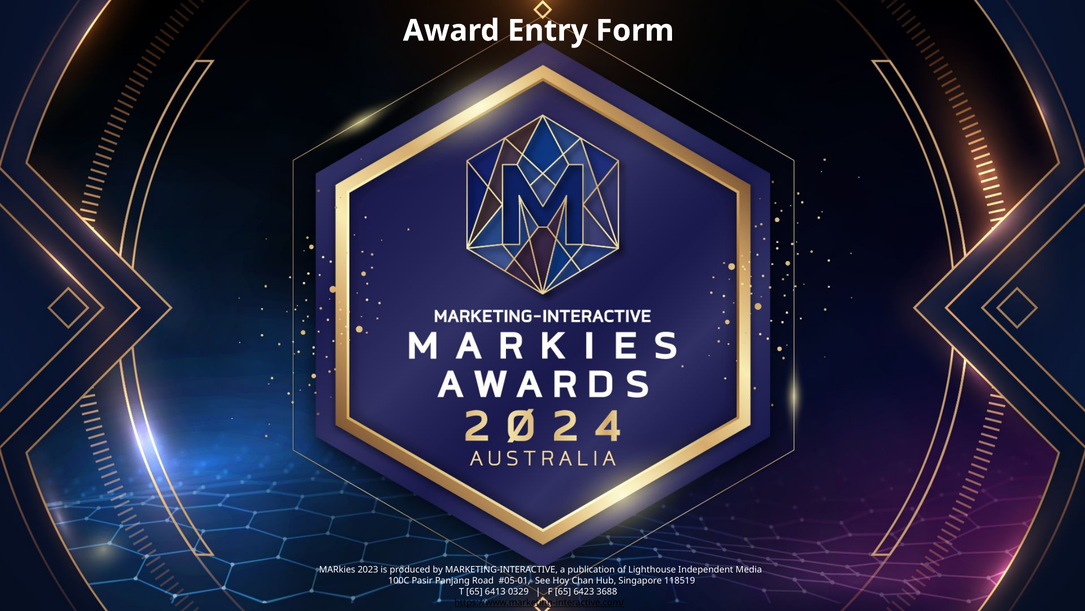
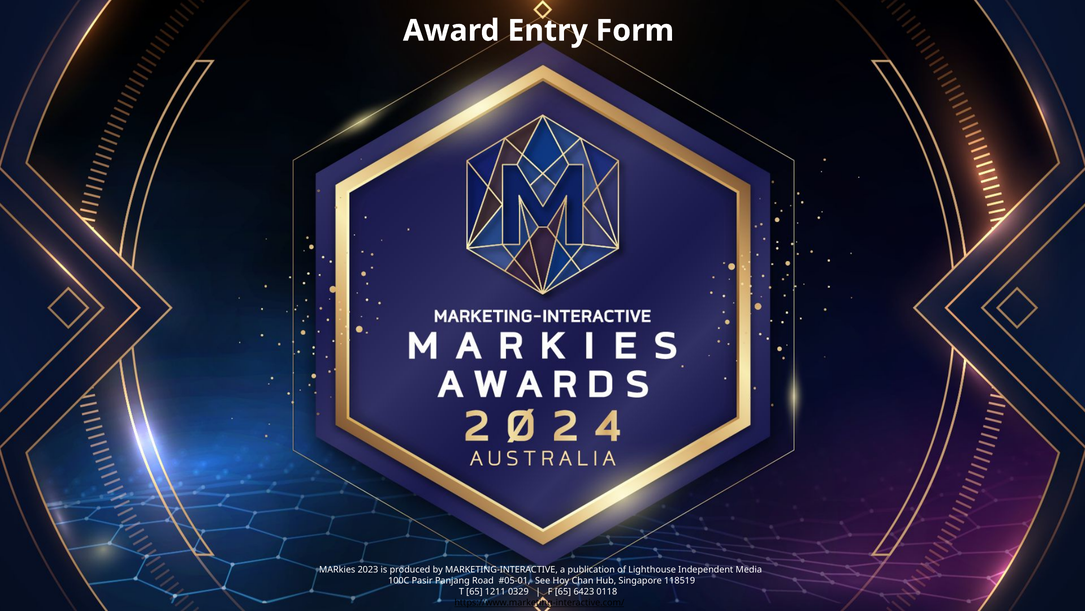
6413: 6413 -> 1211
3688: 3688 -> 0118
